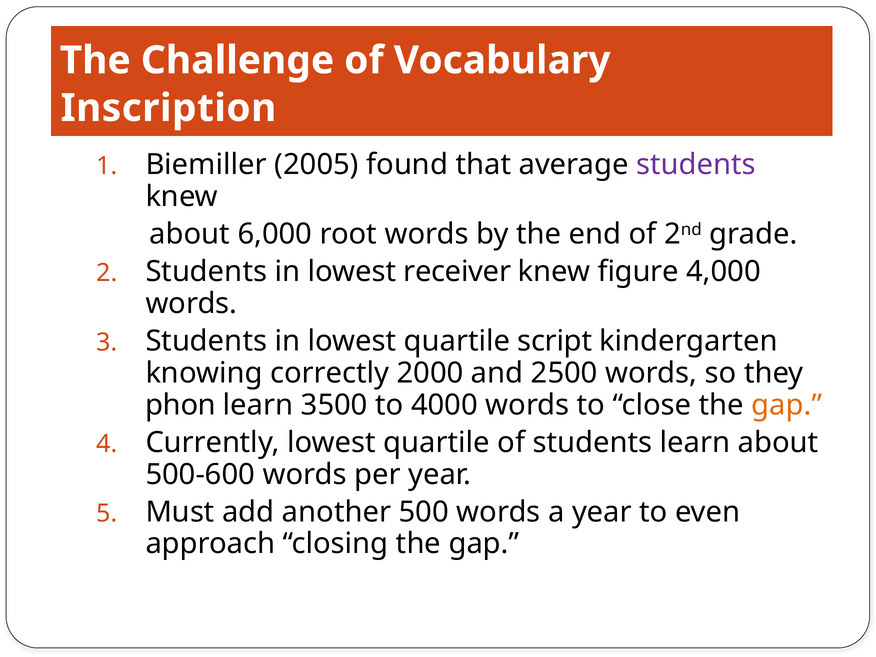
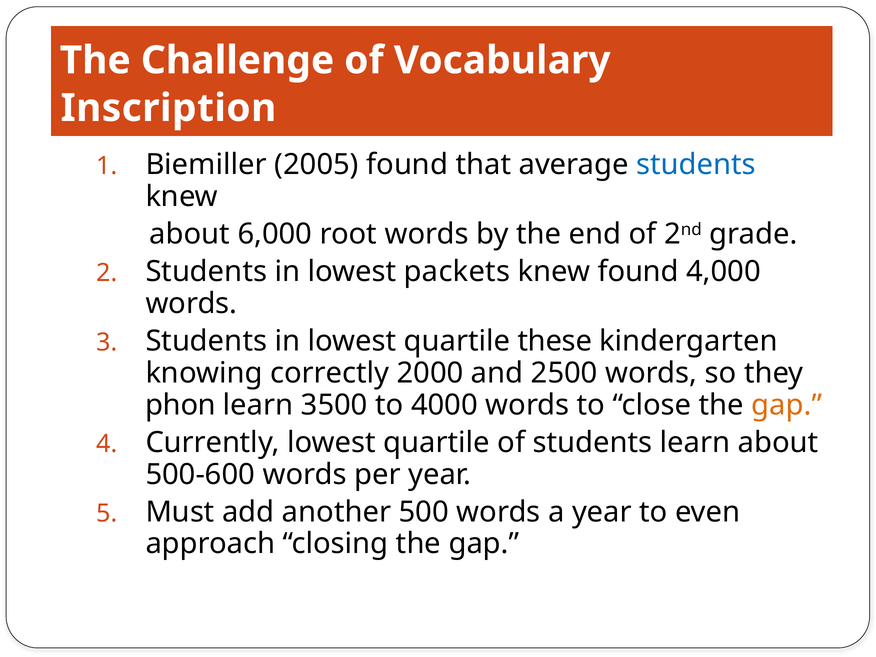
students at (696, 165) colour: purple -> blue
receiver: receiver -> packets
knew figure: figure -> found
script: script -> these
